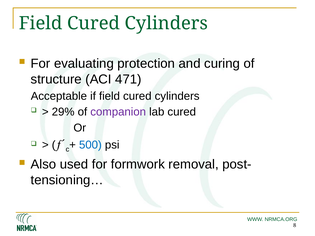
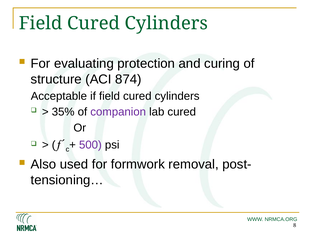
471: 471 -> 874
29%: 29% -> 35%
500 colour: blue -> purple
